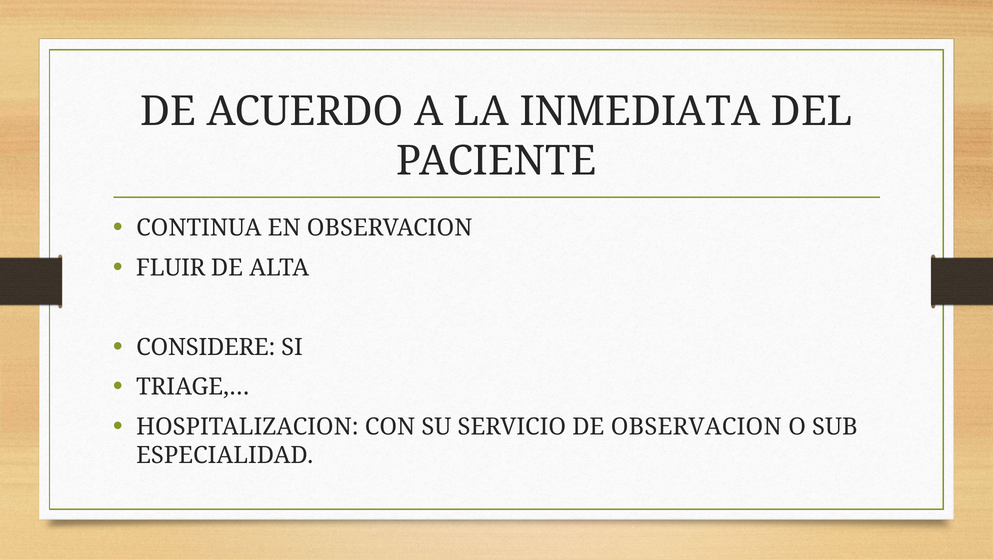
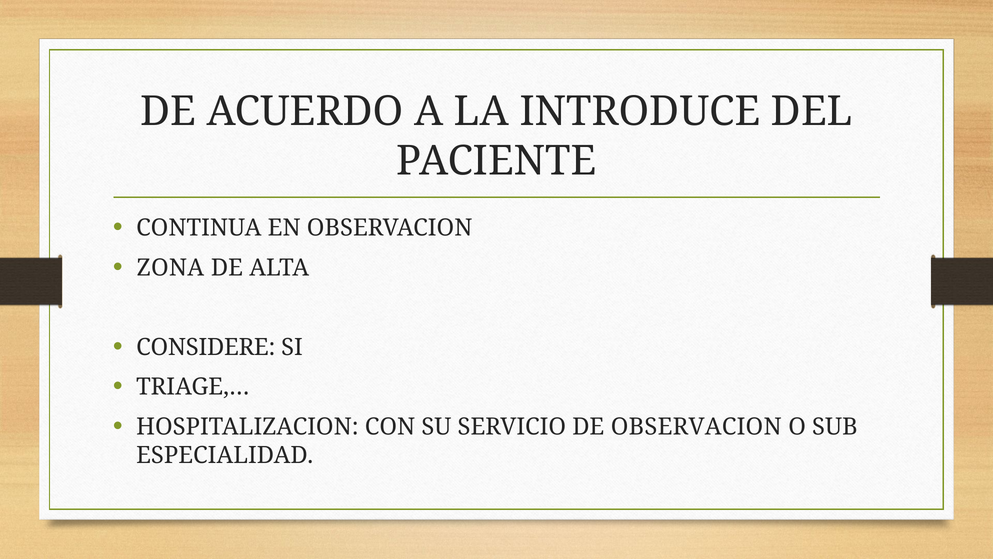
INMEDIATA: INMEDIATA -> INTRODUCE
FLUIR: FLUIR -> ZONA
